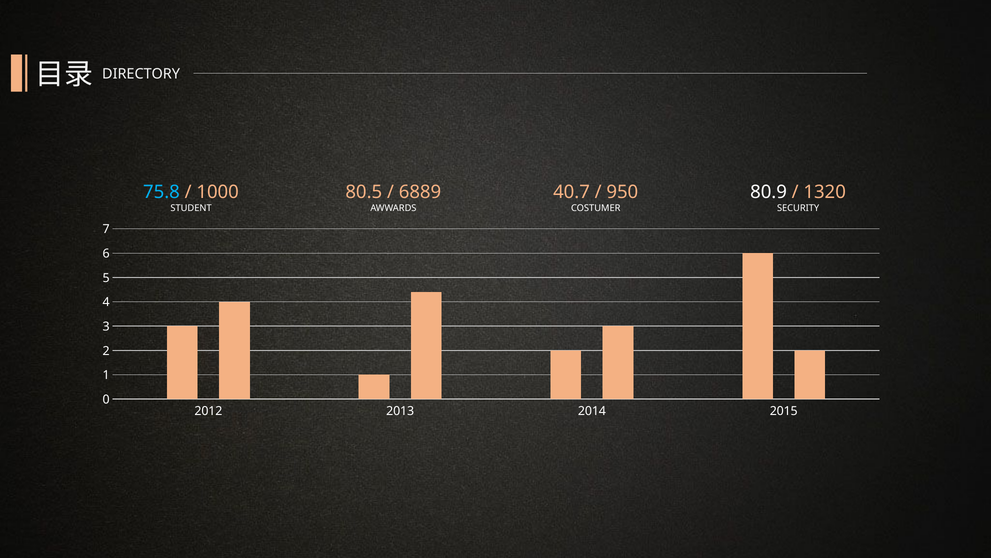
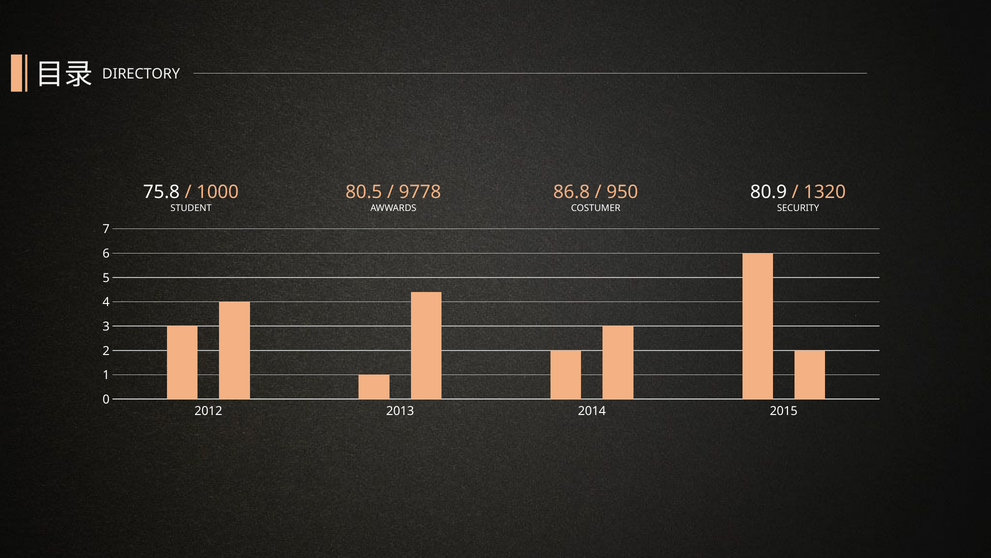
75.8 colour: light blue -> white
6889: 6889 -> 9778
40.7: 40.7 -> 86.8
